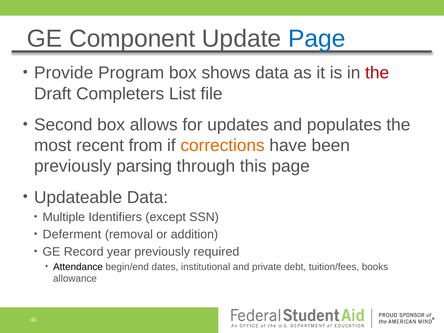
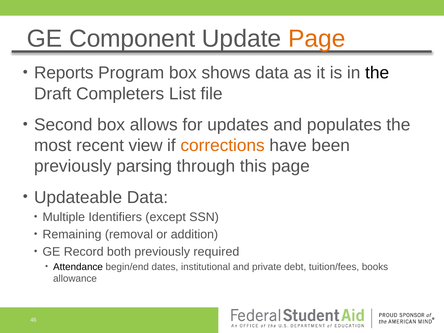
Page at (317, 39) colour: blue -> orange
Provide: Provide -> Reports
the at (377, 73) colour: red -> black
from: from -> view
Deferment: Deferment -> Remaining
year: year -> both
